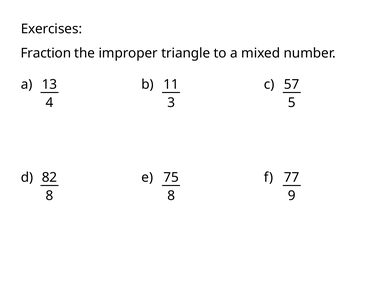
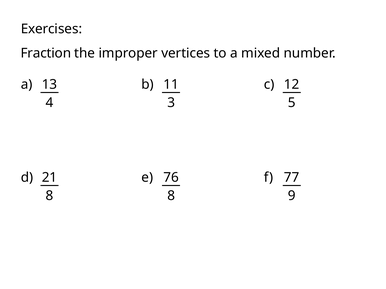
triangle: triangle -> vertices
57: 57 -> 12
82: 82 -> 21
75: 75 -> 76
